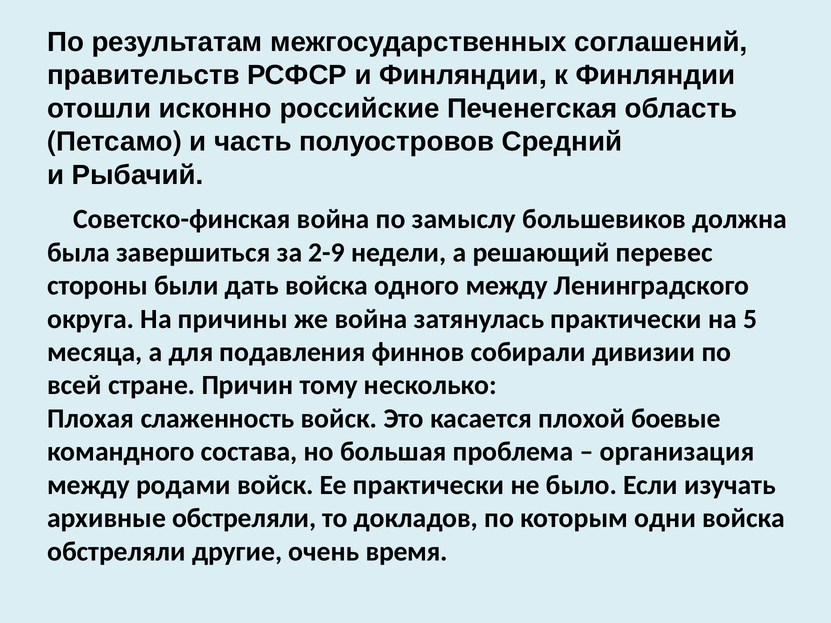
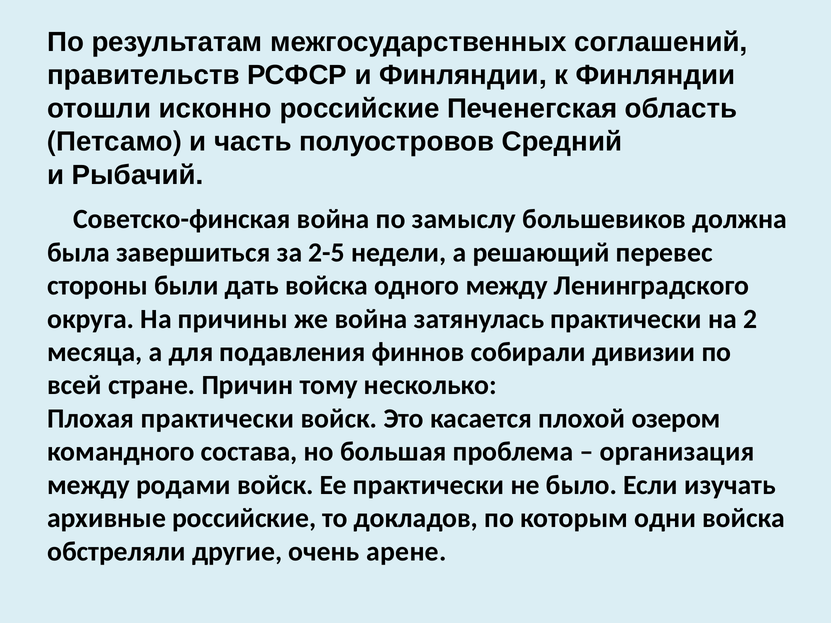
2-9: 2-9 -> 2-5
5: 5 -> 2
Плохая слаженность: слаженность -> практически
боевые: боевые -> озером
архивные обстреляли: обстреляли -> российские
время: время -> арене
